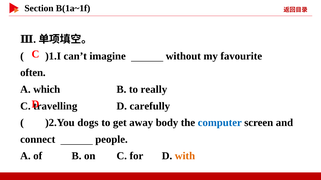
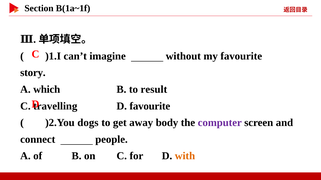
often: often -> story
really: really -> result
D carefully: carefully -> favourite
computer colour: blue -> purple
